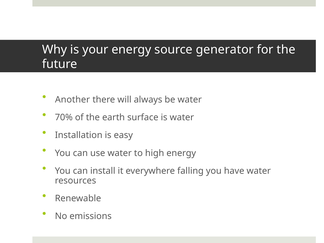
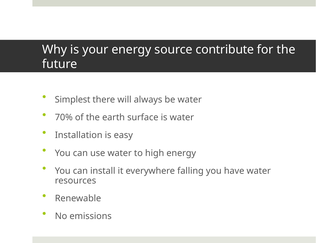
generator: generator -> contribute
Another: Another -> Simplest
